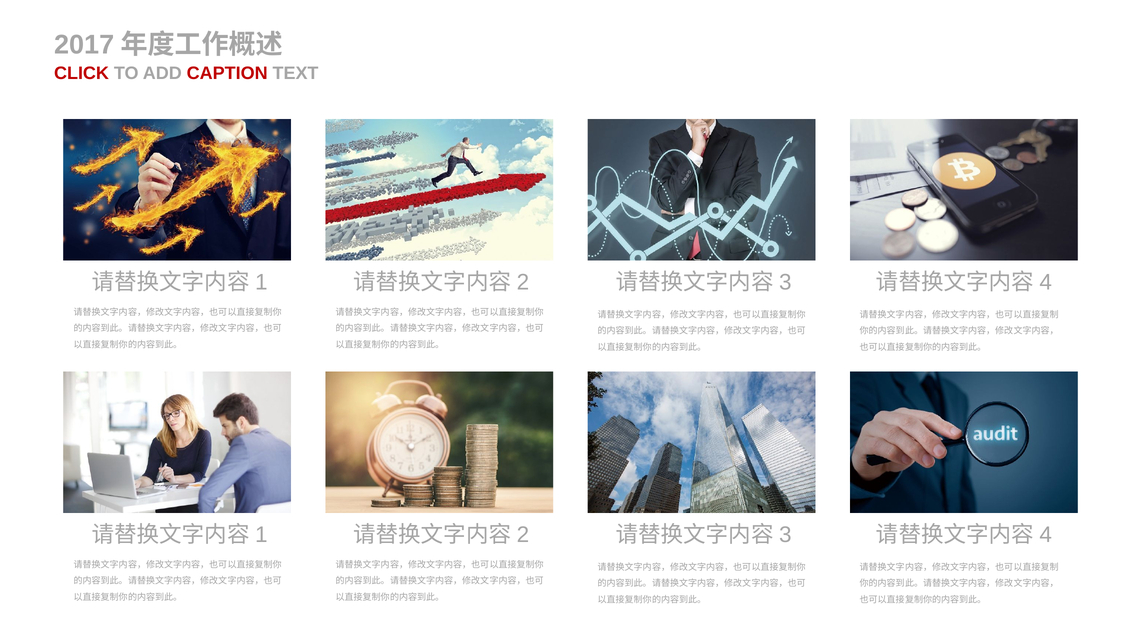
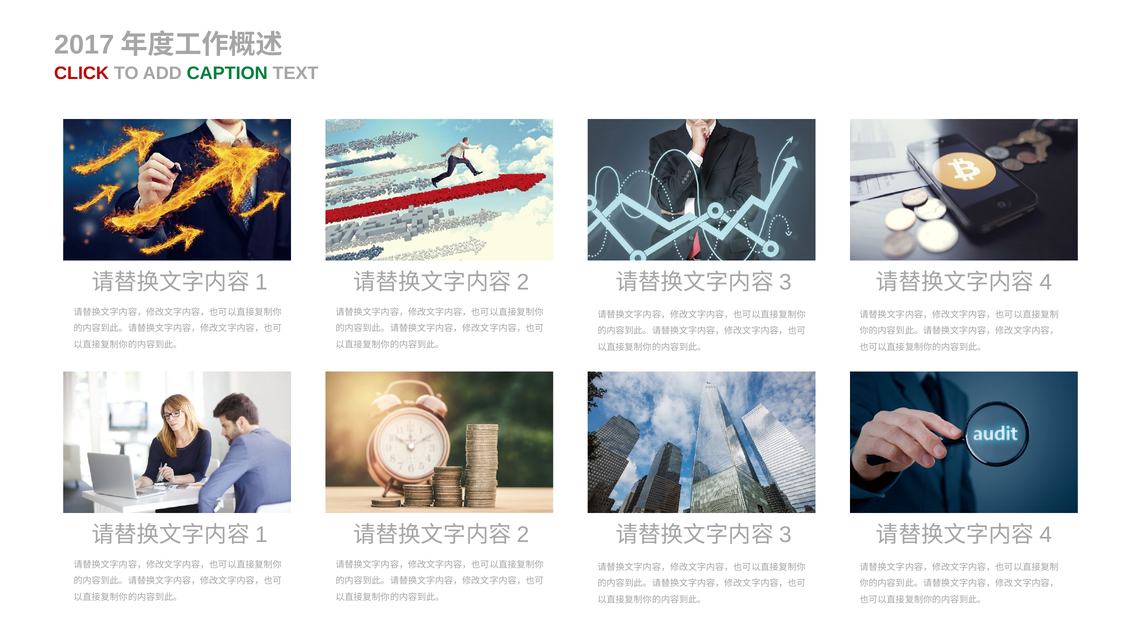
CAPTION colour: red -> green
